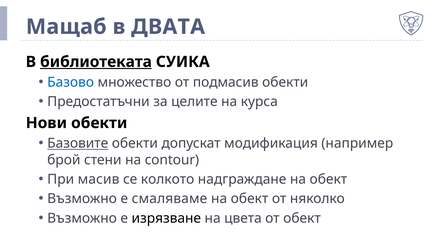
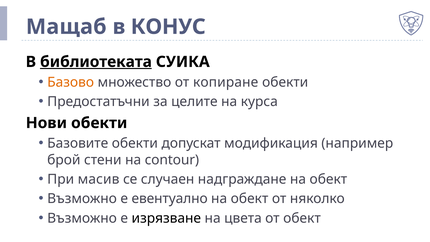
ДВАТА: ДВАТА -> КОНУС
Базово colour: blue -> orange
подмасив: подмасив -> копиране
Базовите underline: present -> none
колкото: колкото -> случаен
смаляваме: смаляваме -> евентуално
